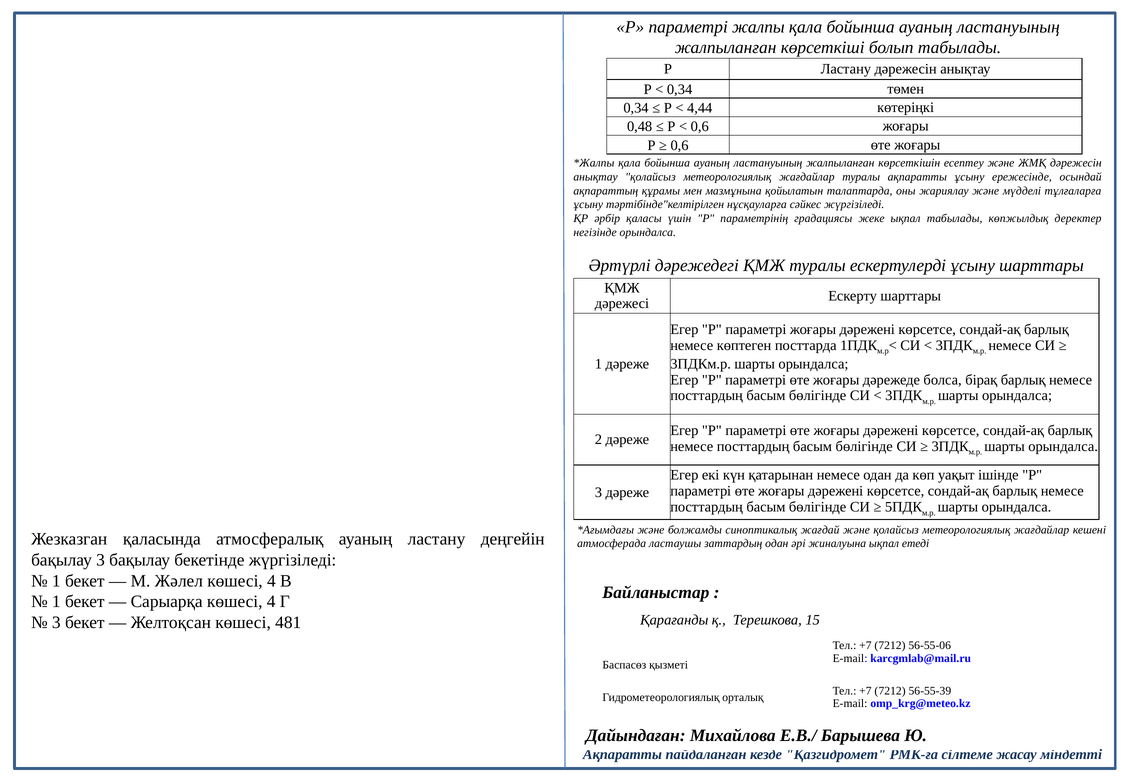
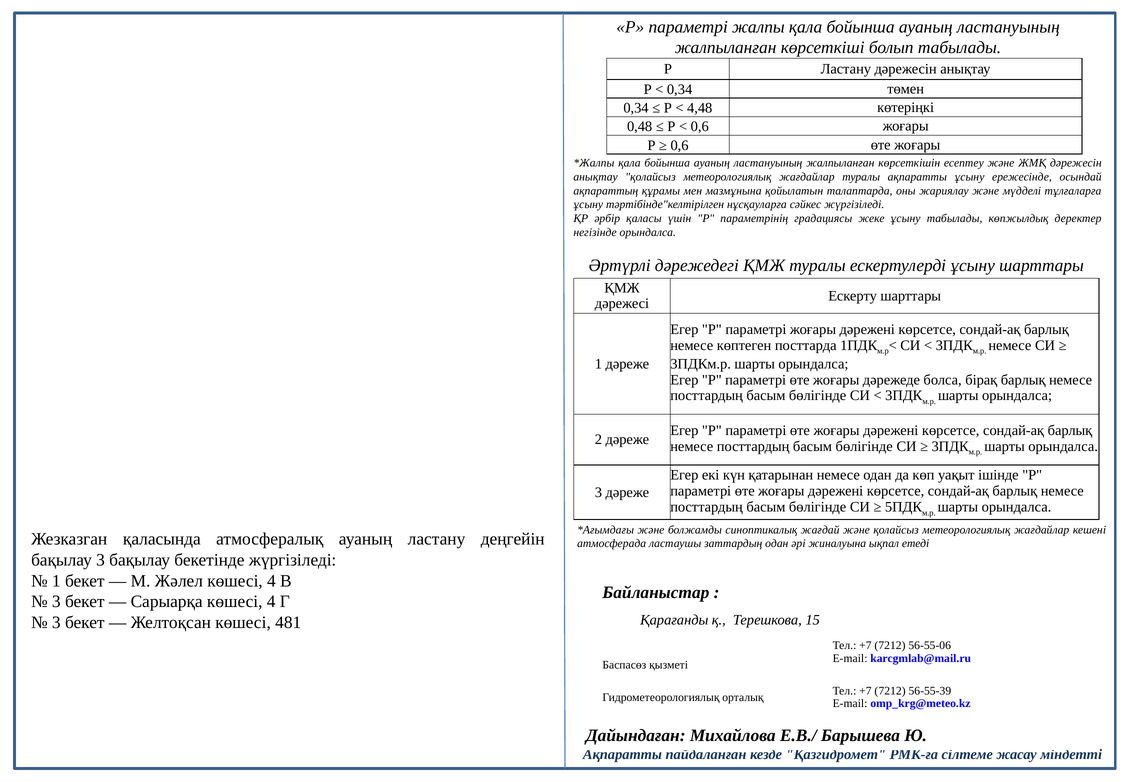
4,44: 4,44 -> 4,48
жеке ықпал: ықпал -> ұсыну
1 at (56, 602): 1 -> 3
